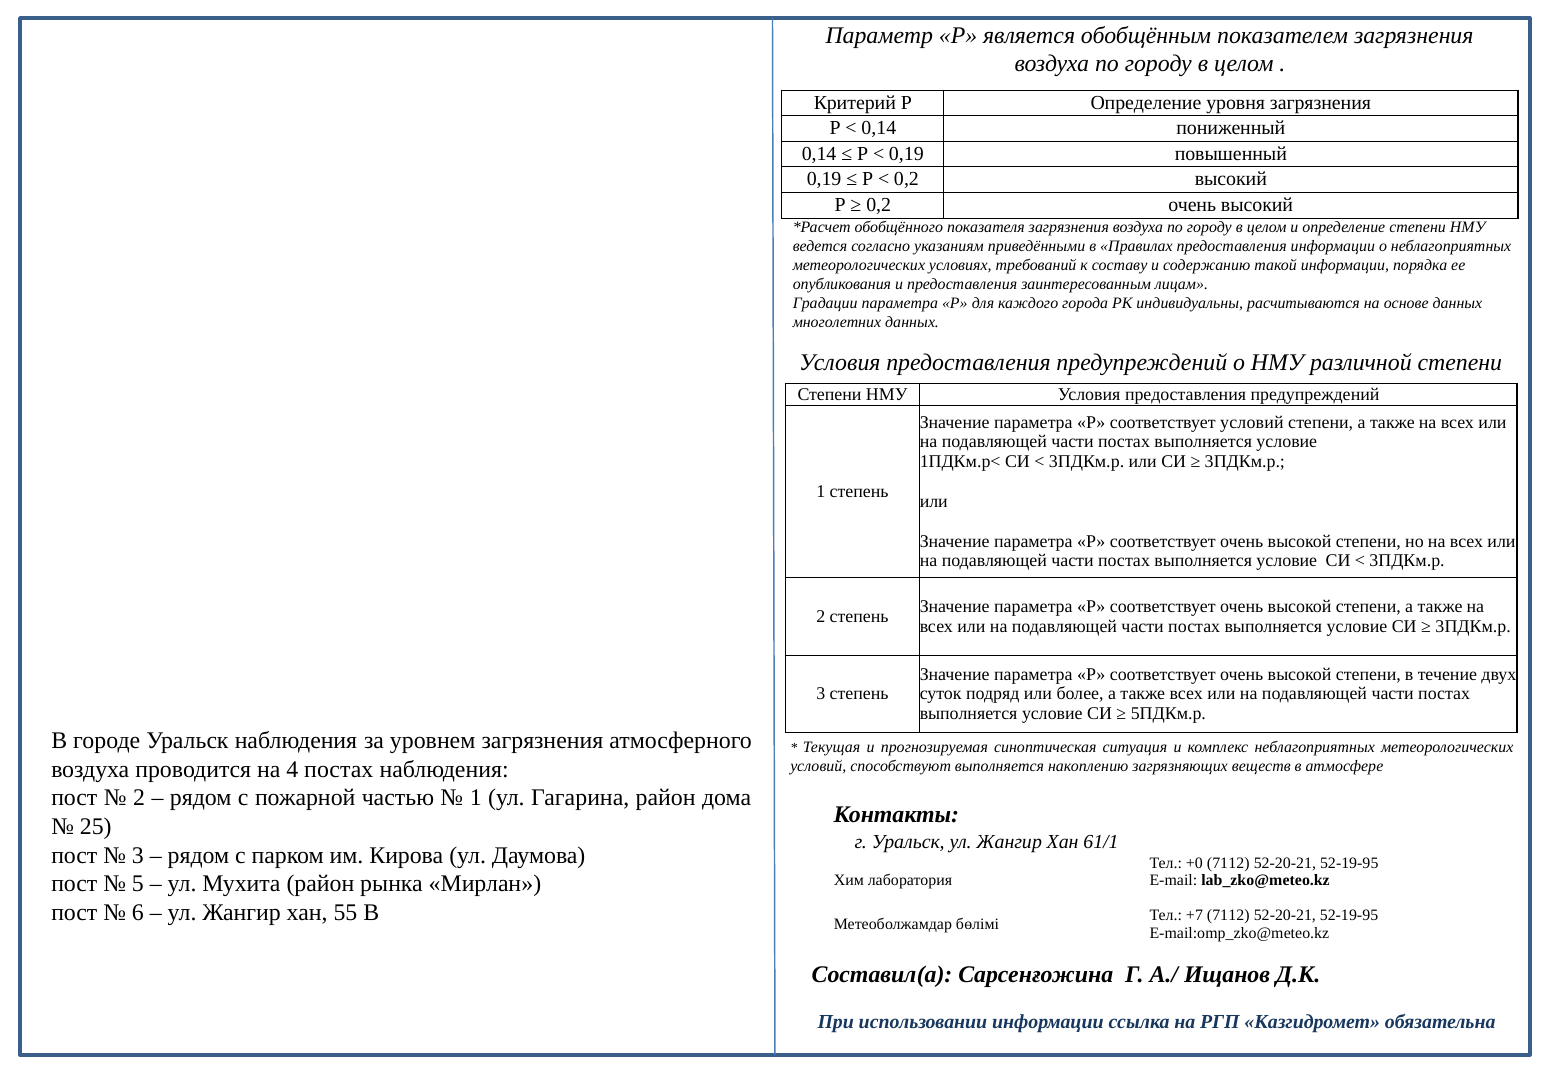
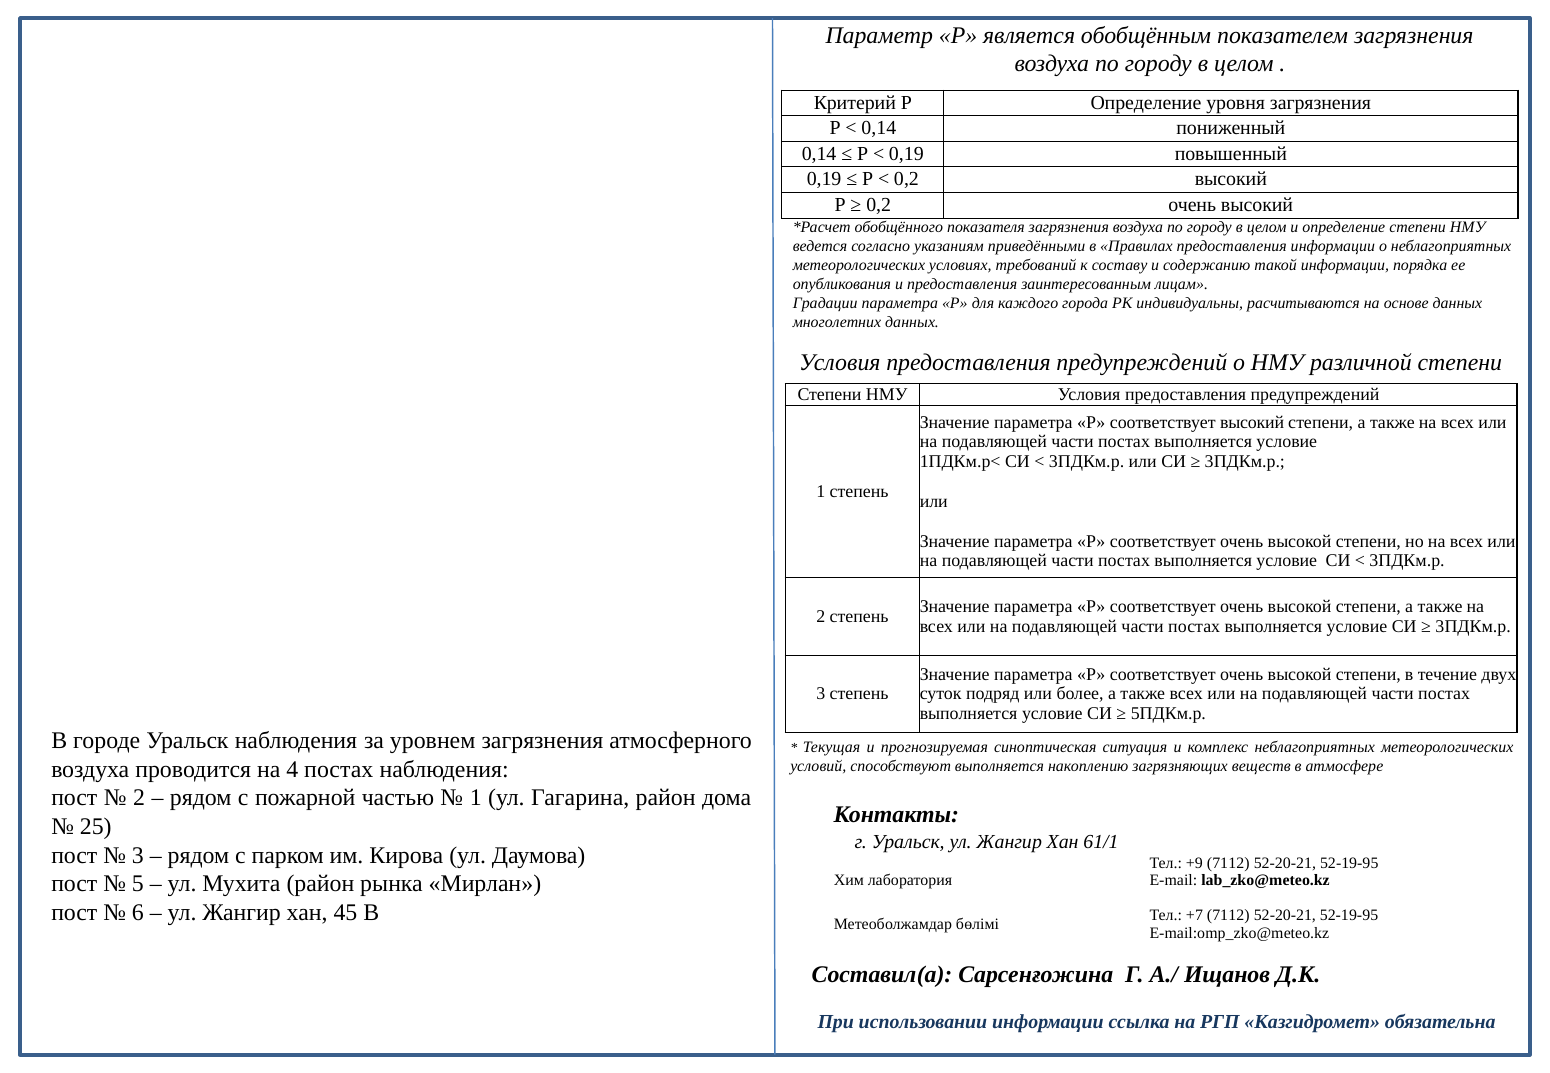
соответствует условий: условий -> высокий
+0: +0 -> +9
55: 55 -> 45
